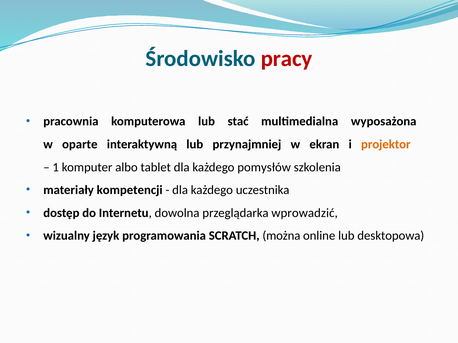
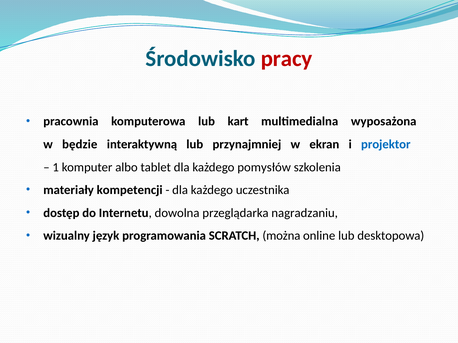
stać: stać -> kart
oparte: oparte -> będzie
projektor colour: orange -> blue
wprowadzić: wprowadzić -> nagradzaniu
